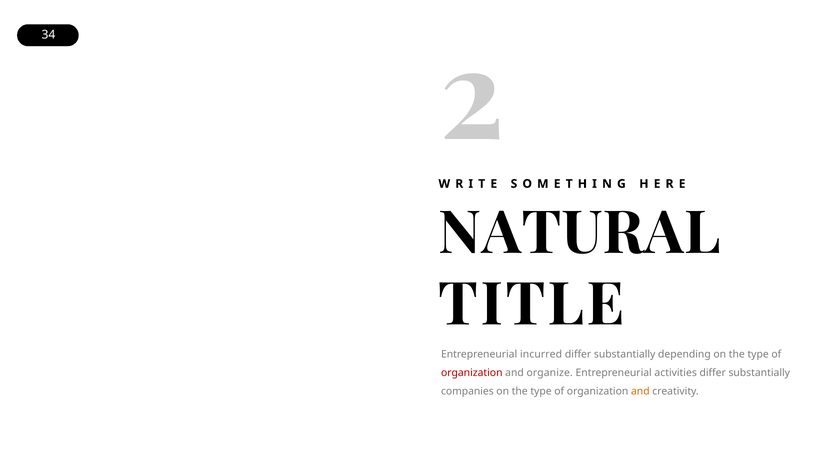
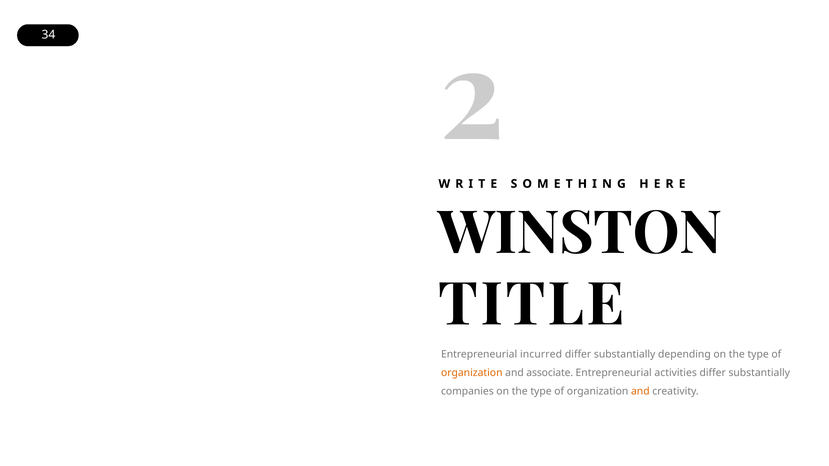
NATURAL: NATURAL -> WINSTON
organization at (472, 373) colour: red -> orange
organize: organize -> associate
